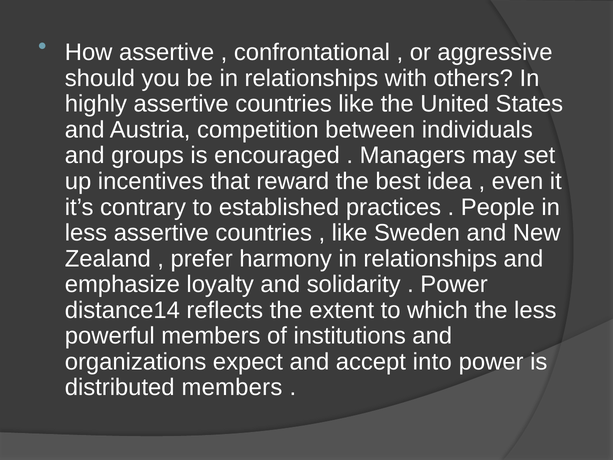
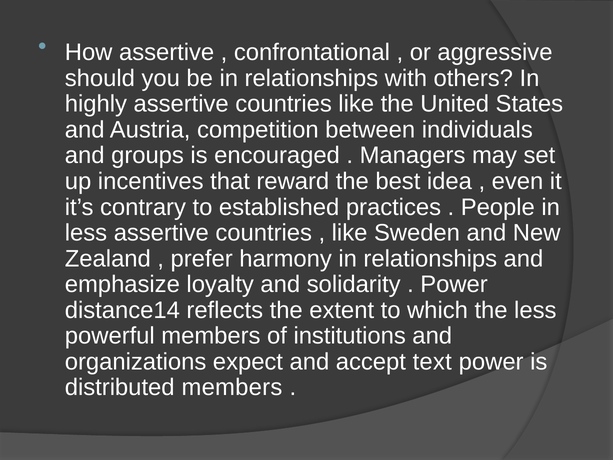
into: into -> text
